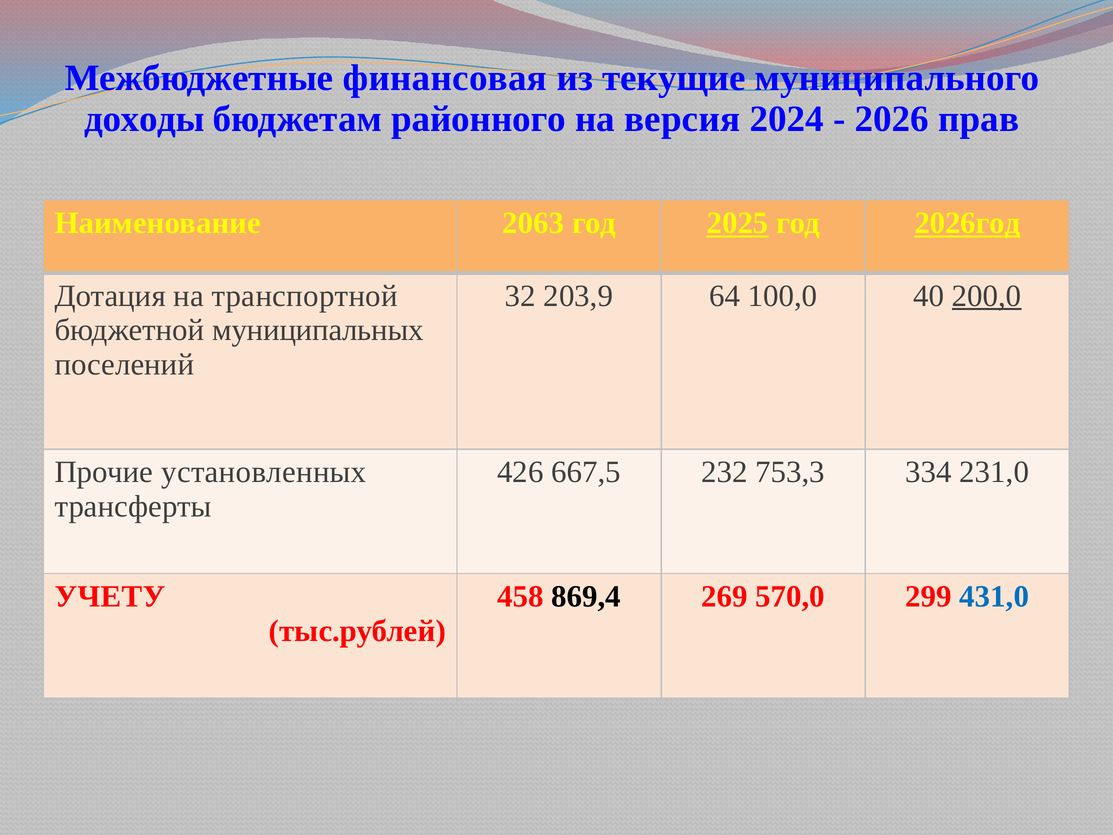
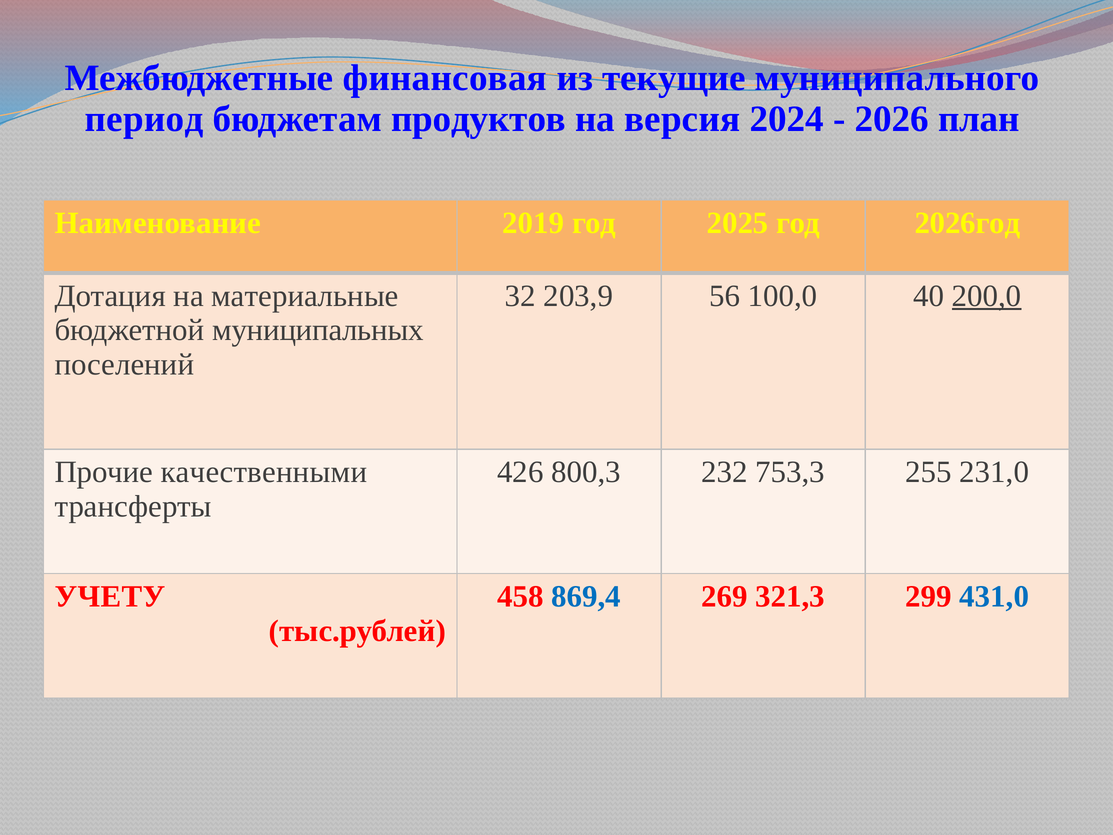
доходы: доходы -> период
районного: районного -> продуктов
прав: прав -> план
2063: 2063 -> 2019
2025 underline: present -> none
2026год underline: present -> none
транспортной: транспортной -> материальные
64: 64 -> 56
установленных: установленных -> качественными
667,5: 667,5 -> 800,3
334: 334 -> 255
869,4 colour: black -> blue
570,0: 570,0 -> 321,3
